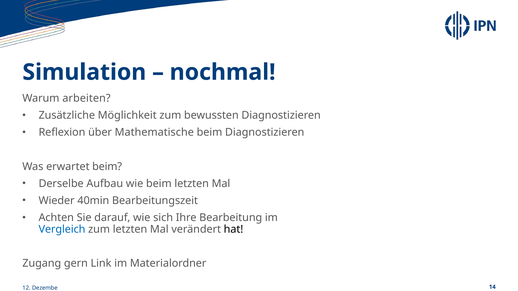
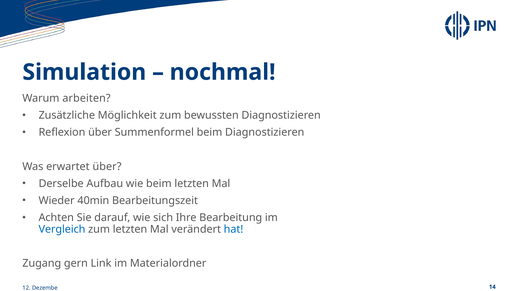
Mathematische: Mathematische -> Summenformel
erwartet beim: beim -> über
hat colour: black -> blue
